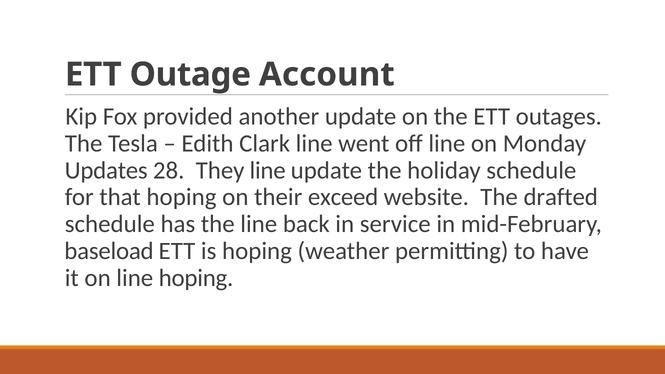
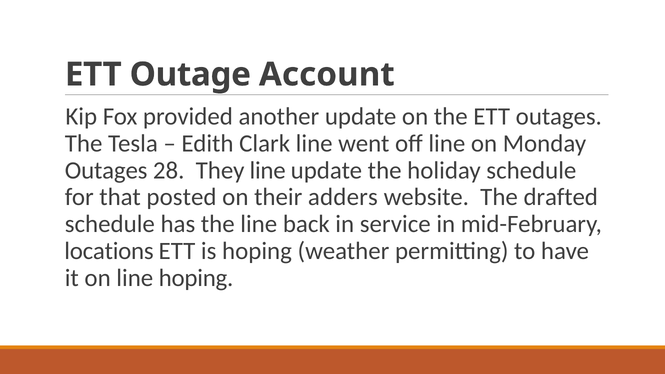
Updates at (106, 170): Updates -> Outages
that hoping: hoping -> posted
exceed: exceed -> adders
baseload: baseload -> locations
